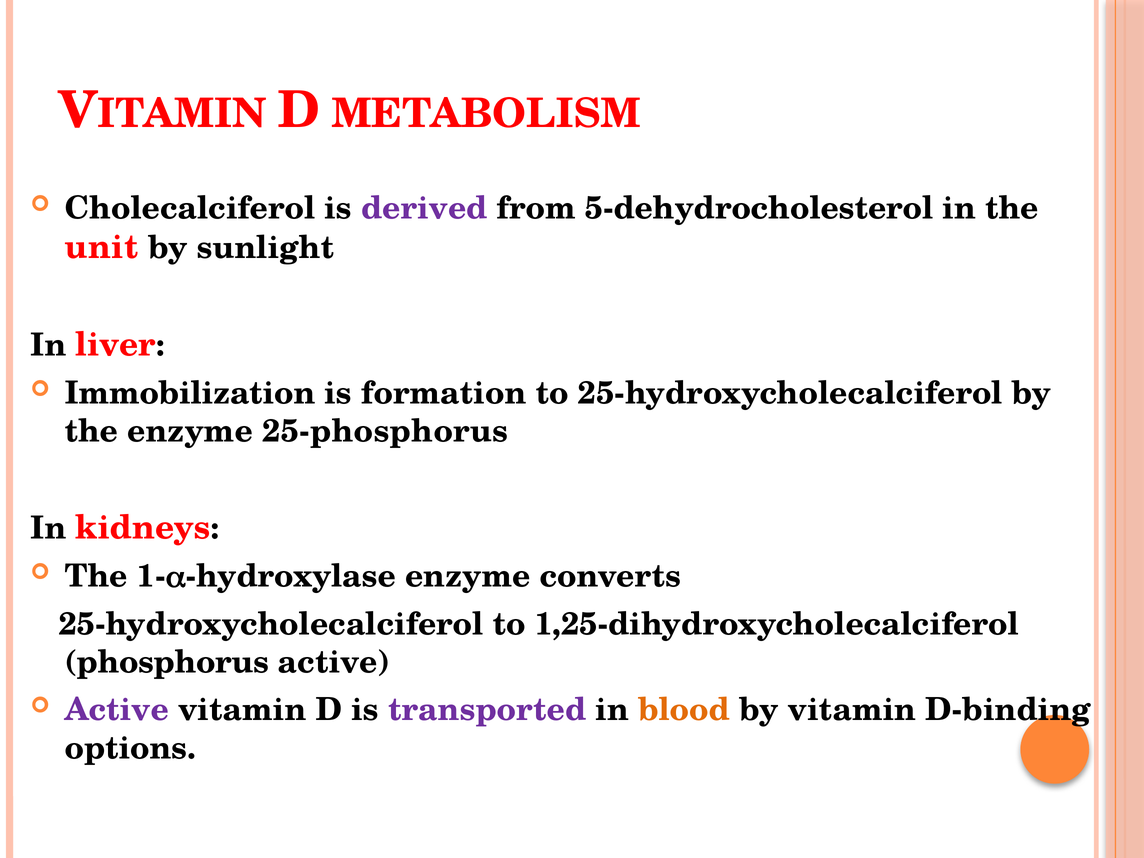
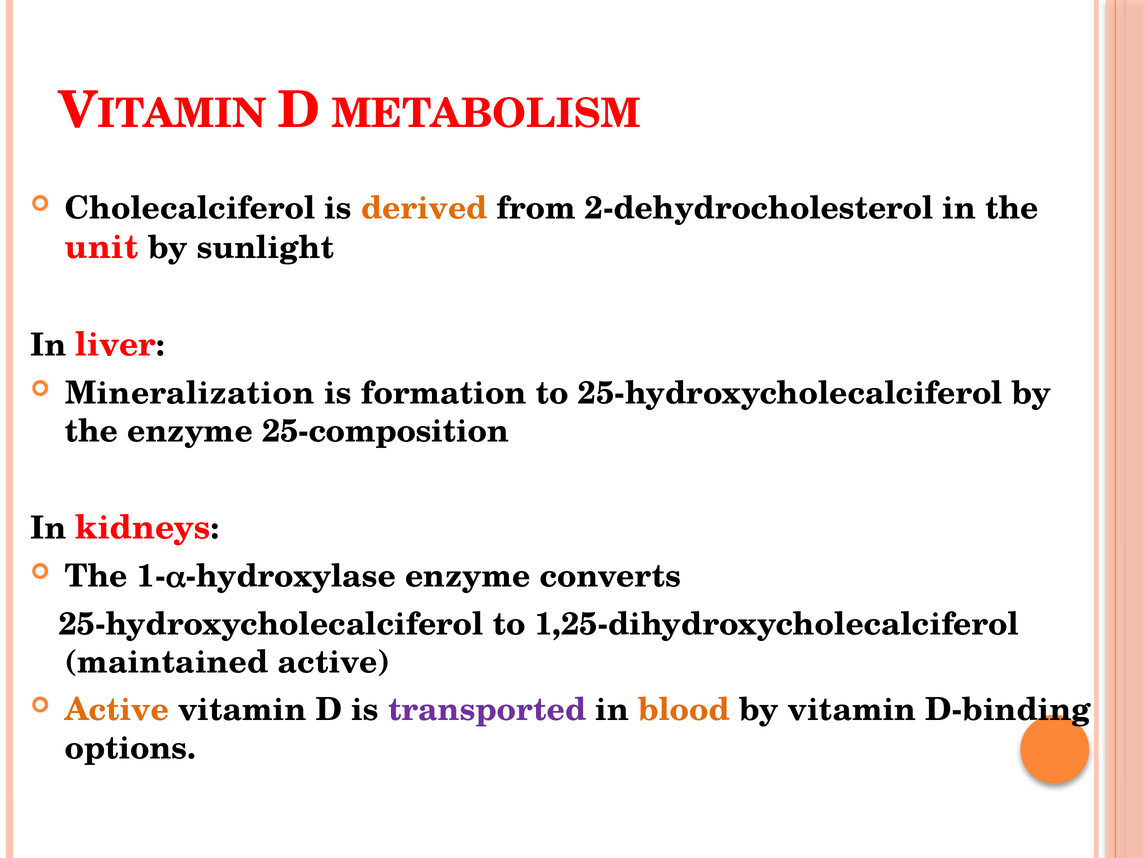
derived colour: purple -> orange
5-dehydrocholesterol: 5-dehydrocholesterol -> 2-dehydrocholesterol
Immobilization: Immobilization -> Mineralization
25-phosphorus: 25-phosphorus -> 25-composition
phosphorus: phosphorus -> maintained
Active at (117, 710) colour: purple -> orange
